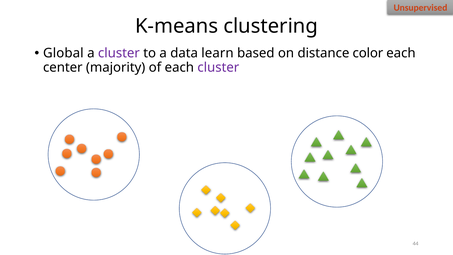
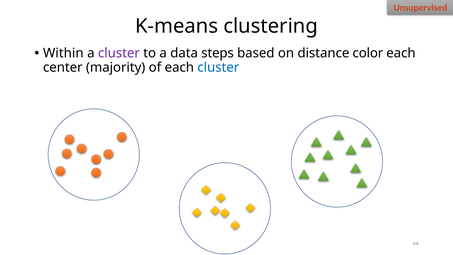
Global: Global -> Within
learn: learn -> steps
cluster at (218, 67) colour: purple -> blue
